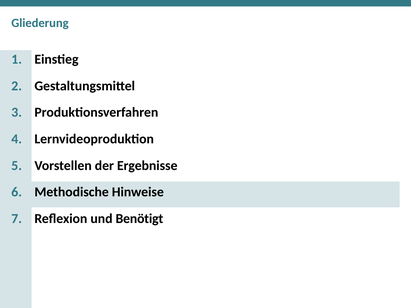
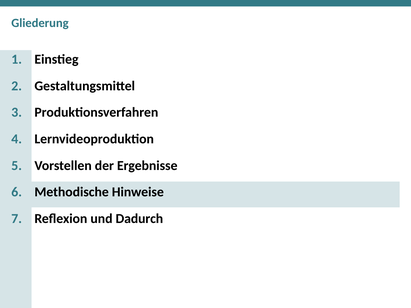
Benötigt: Benötigt -> Dadurch
